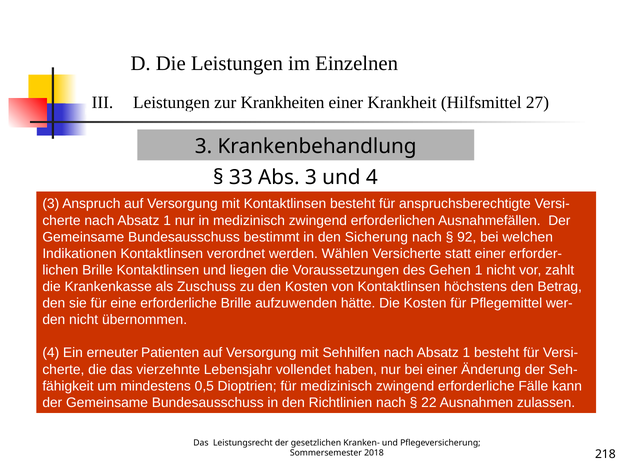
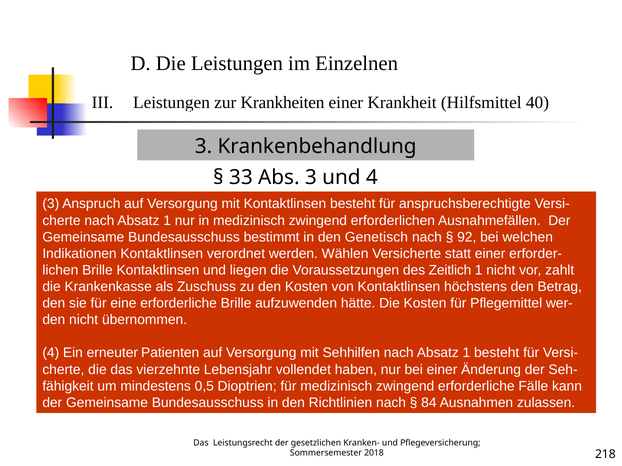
27: 27 -> 40
Sicherung: Sicherung -> Genetisch
Gehen: Gehen -> Zeitlich
22: 22 -> 84
